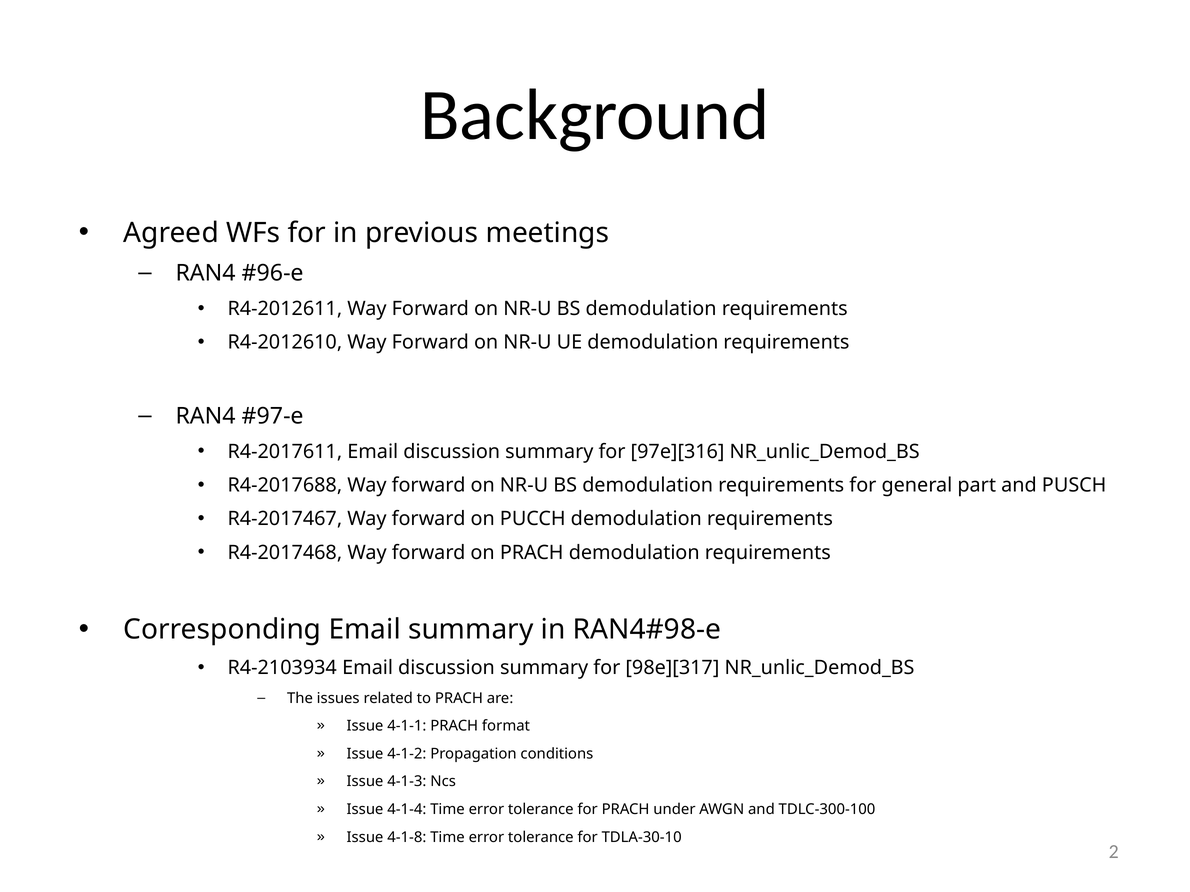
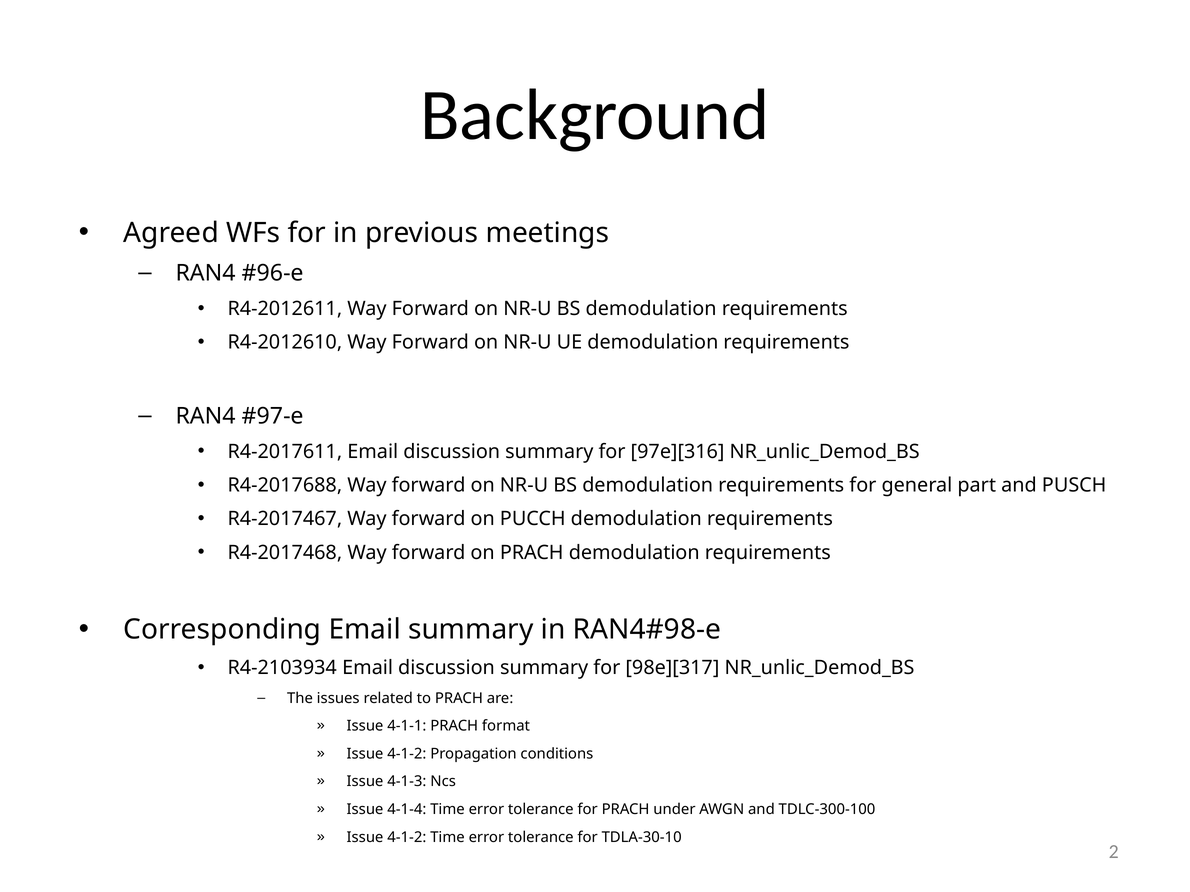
4-1-8 at (407, 838): 4-1-8 -> 4-1-2
